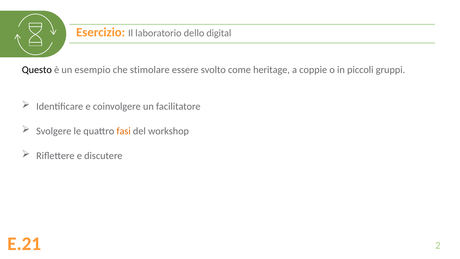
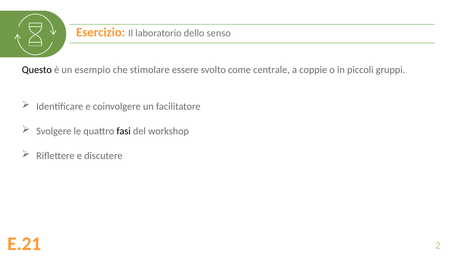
digital: digital -> senso
heritage: heritage -> centrale
fasi colour: orange -> black
